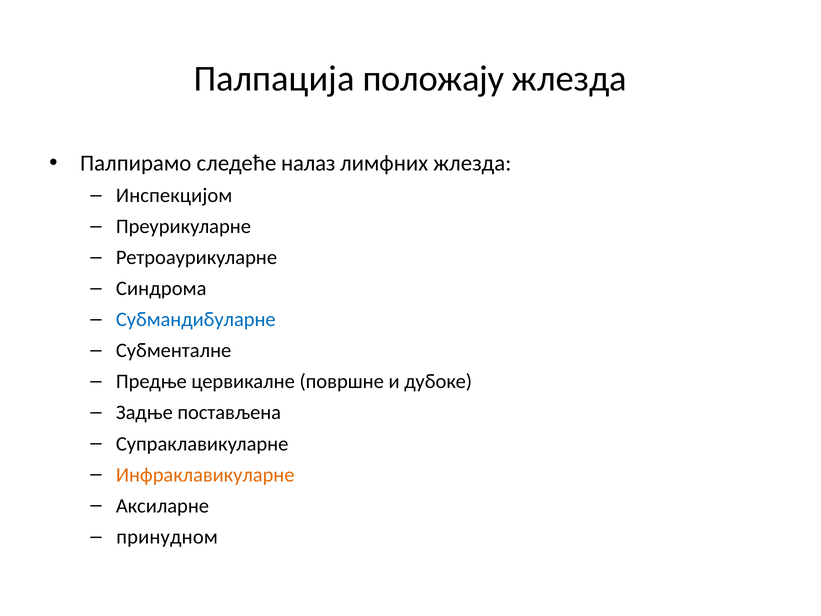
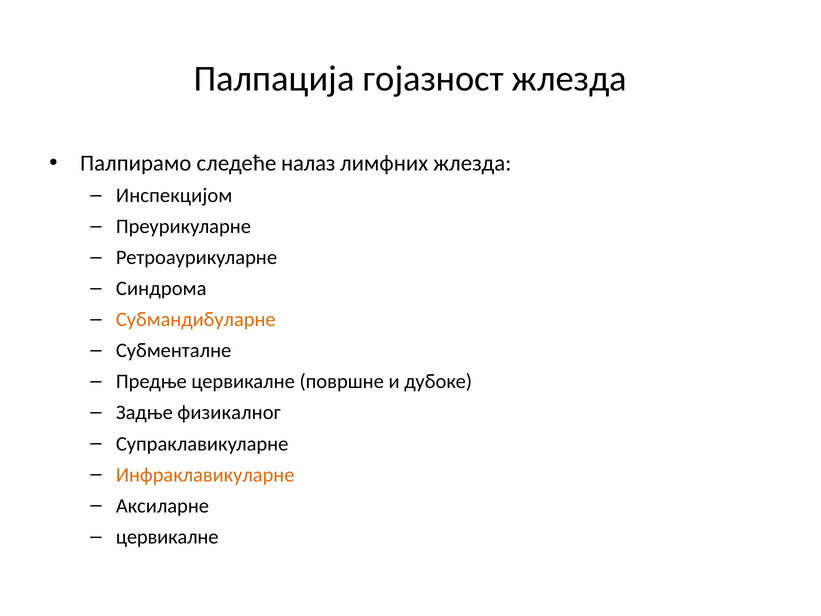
положају: положају -> гојазност
Субмандибуларне colour: blue -> orange
постављена: постављена -> физикалног
принудном at (167, 537): принудном -> цервикалне
